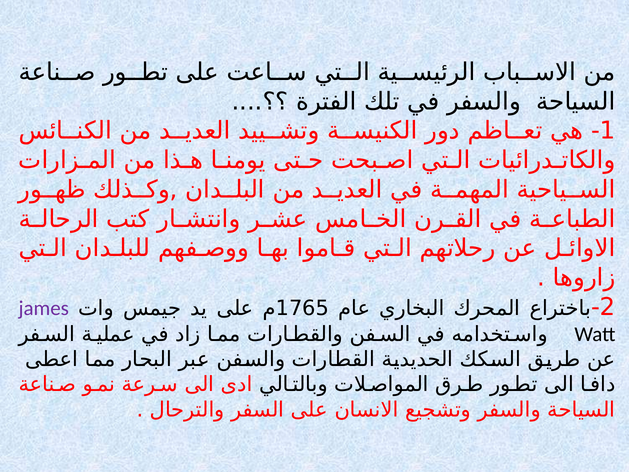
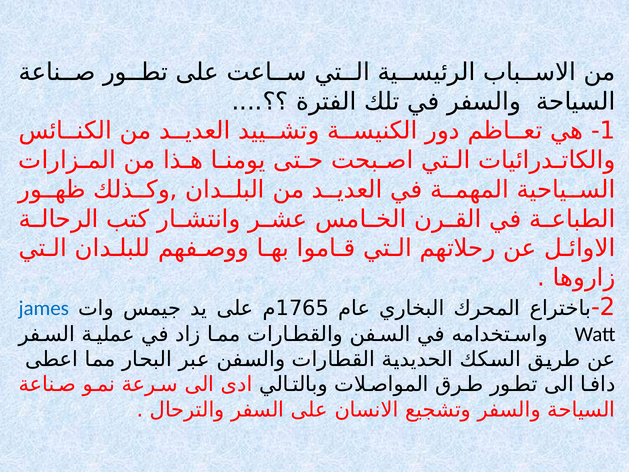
james colour: purple -> blue
